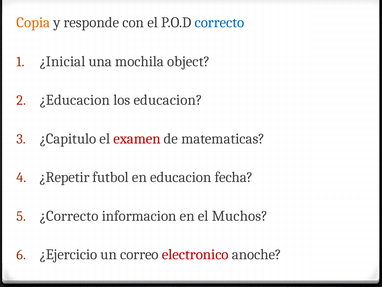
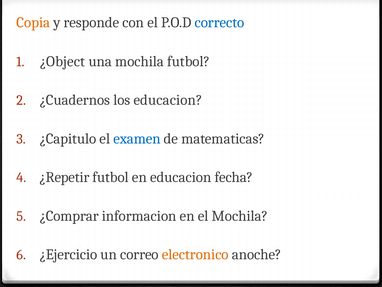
¿Inicial: ¿Inicial -> ¿Object
mochila object: object -> futbol
¿Educacion: ¿Educacion -> ¿Cuadernos
examen colour: red -> blue
¿Correcto: ¿Correcto -> ¿Comprar
el Muchos: Muchos -> Mochila
electronico colour: red -> orange
